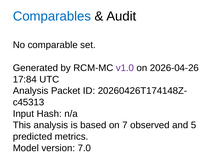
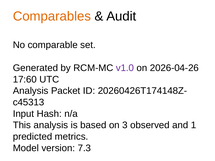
Comparables colour: blue -> orange
17:84: 17:84 -> 17:60
7: 7 -> 3
5: 5 -> 1
7.0: 7.0 -> 7.3
